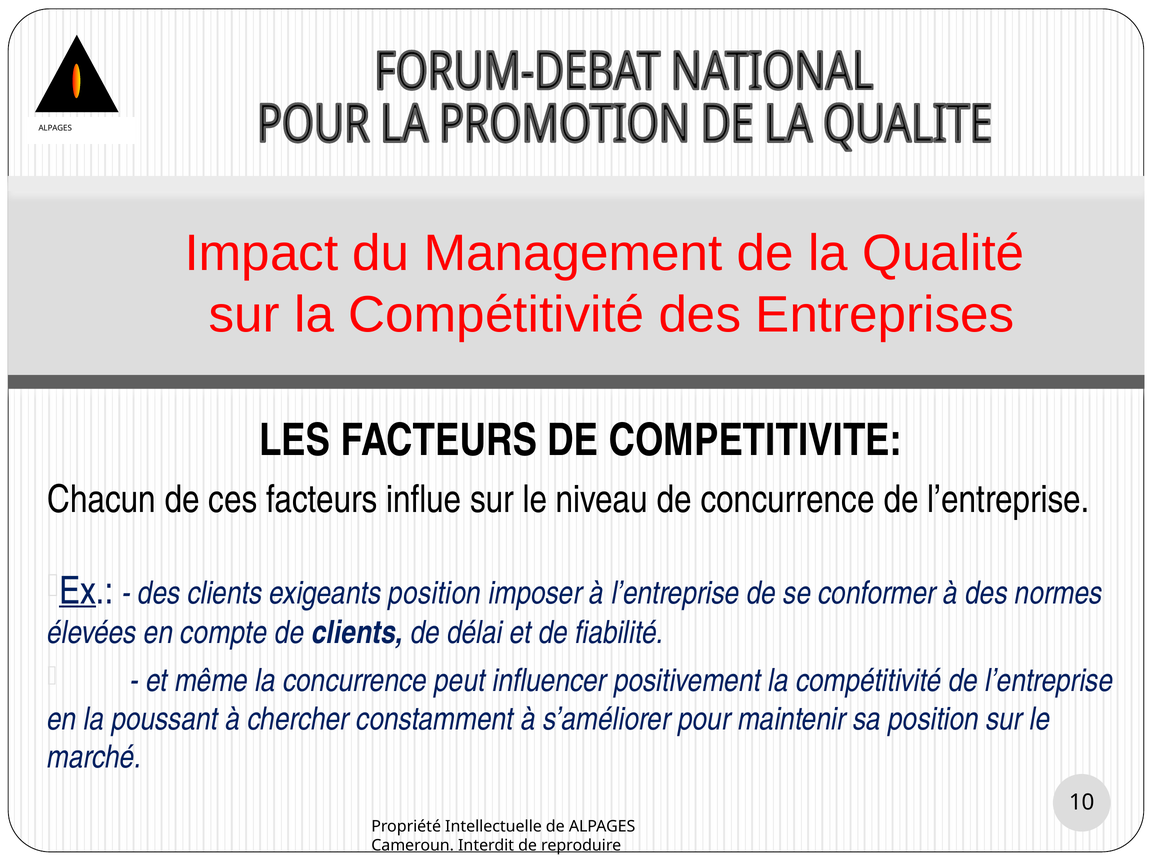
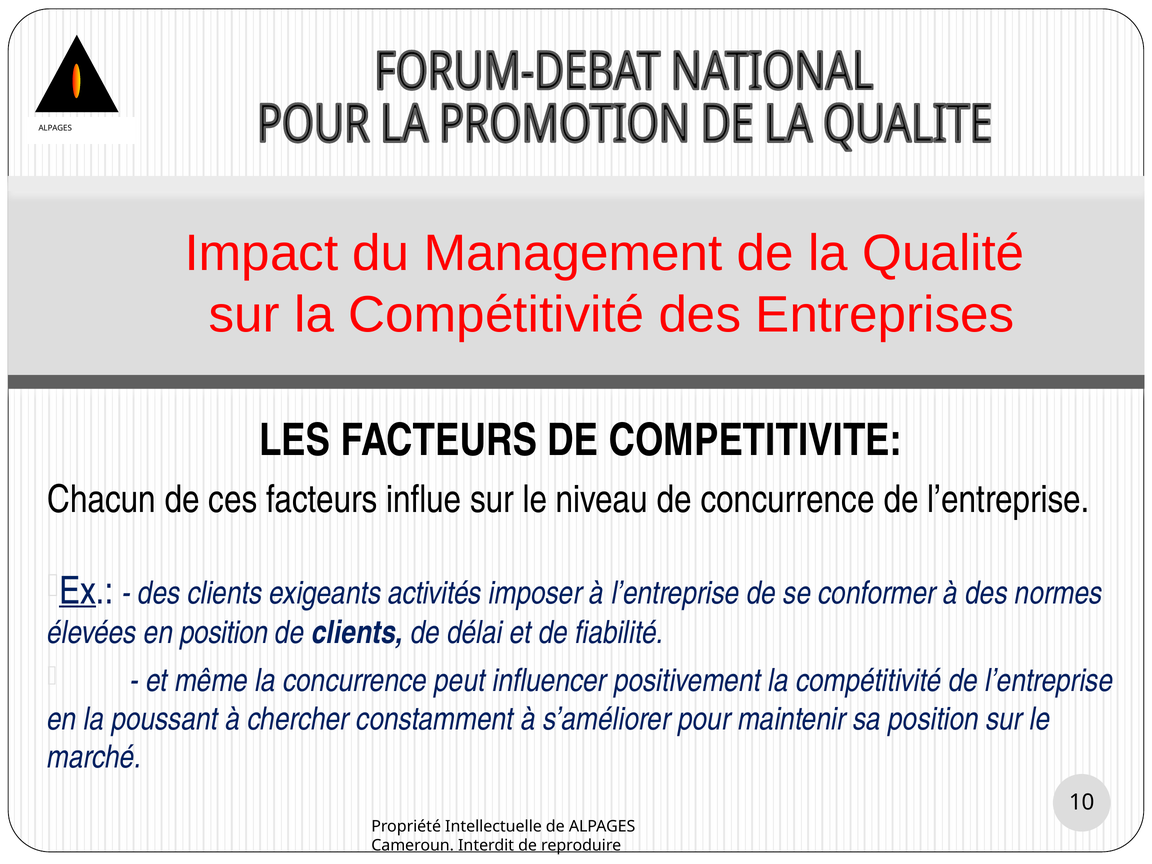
exigeants position: position -> activités
en compte: compte -> position
